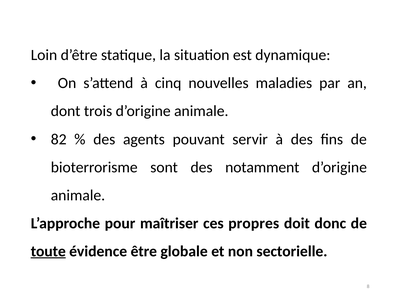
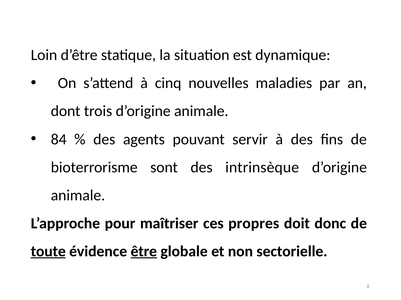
82: 82 -> 84
notamment: notamment -> intrinsèque
être underline: none -> present
